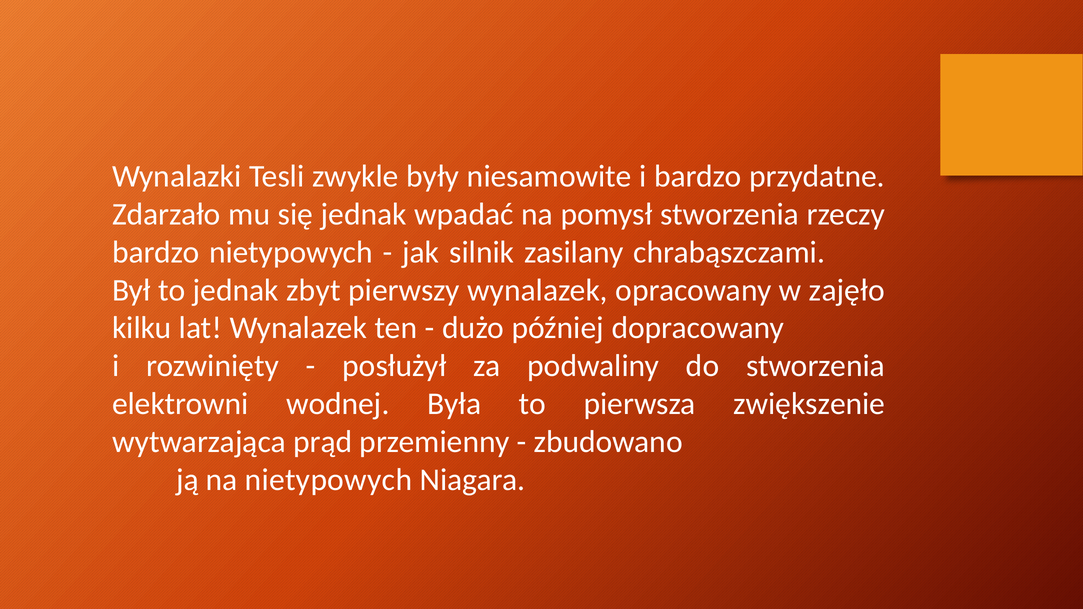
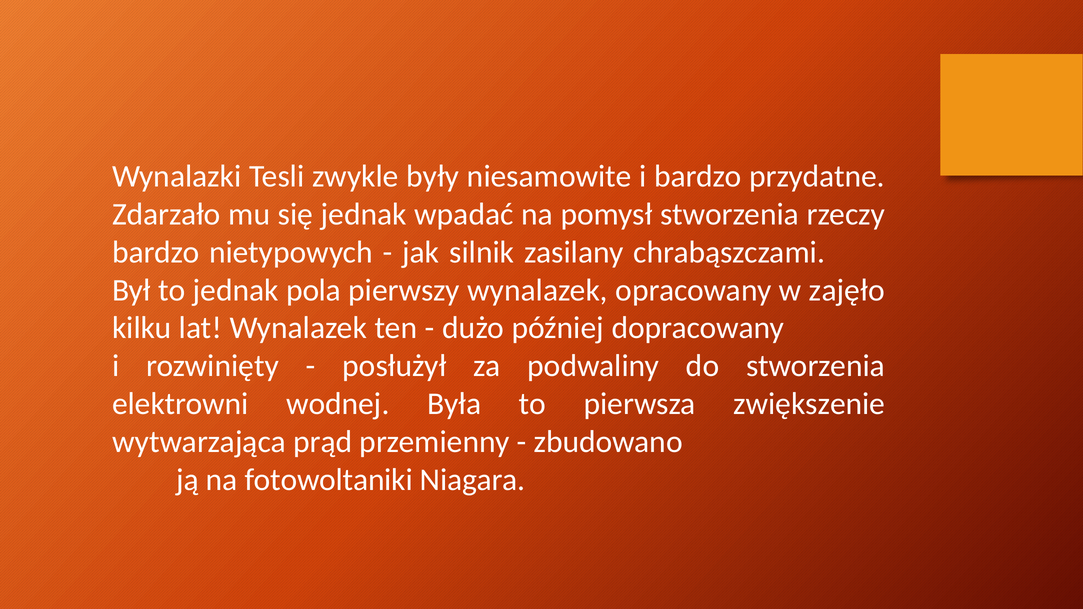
zbyt: zbyt -> pola
na nietypowych: nietypowych -> fotowoltaniki
